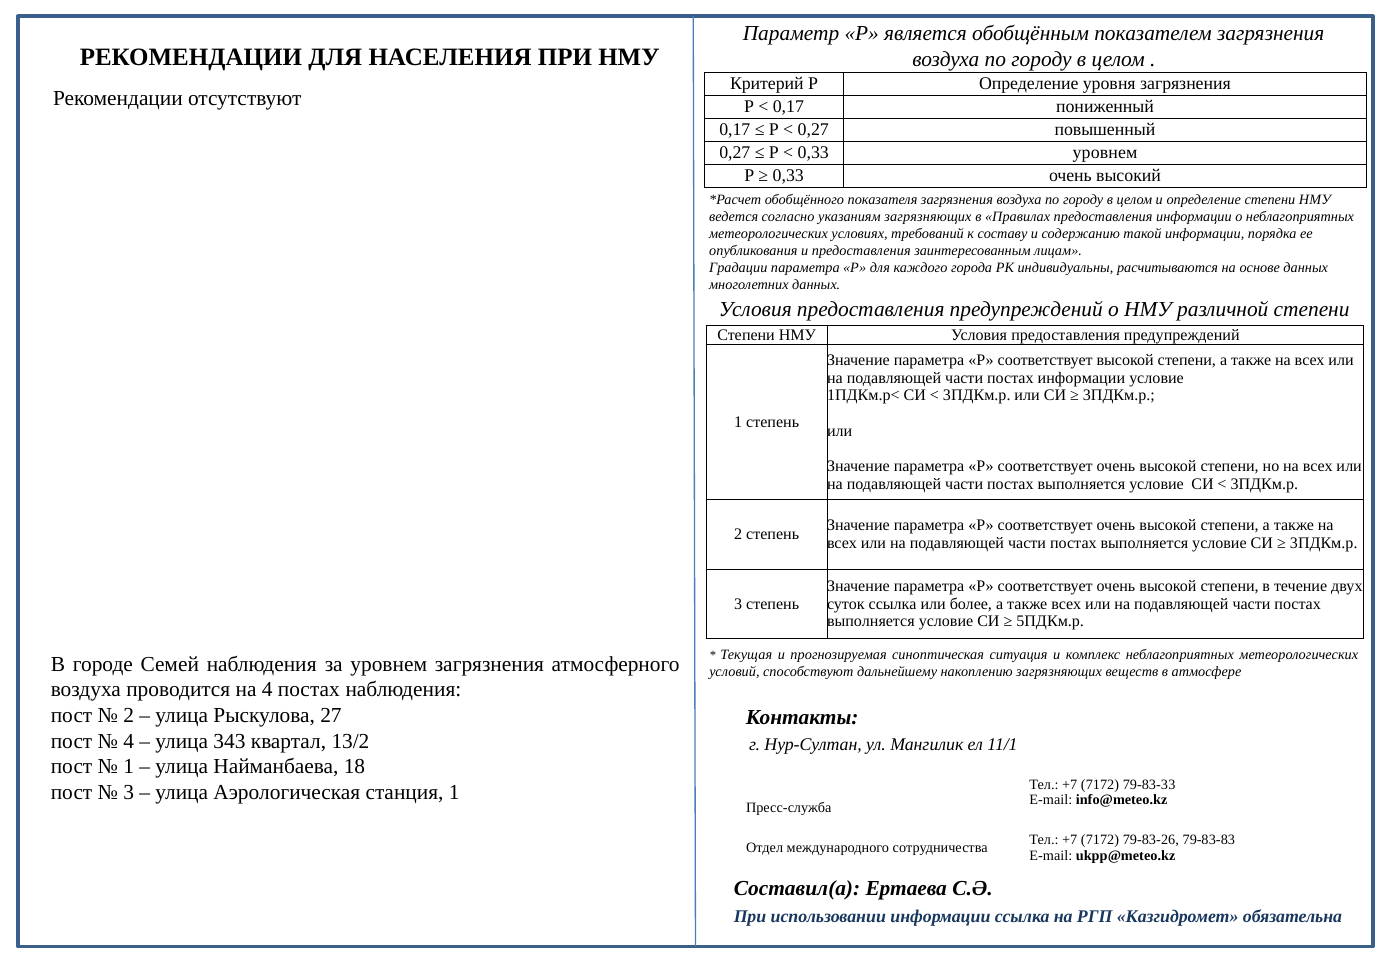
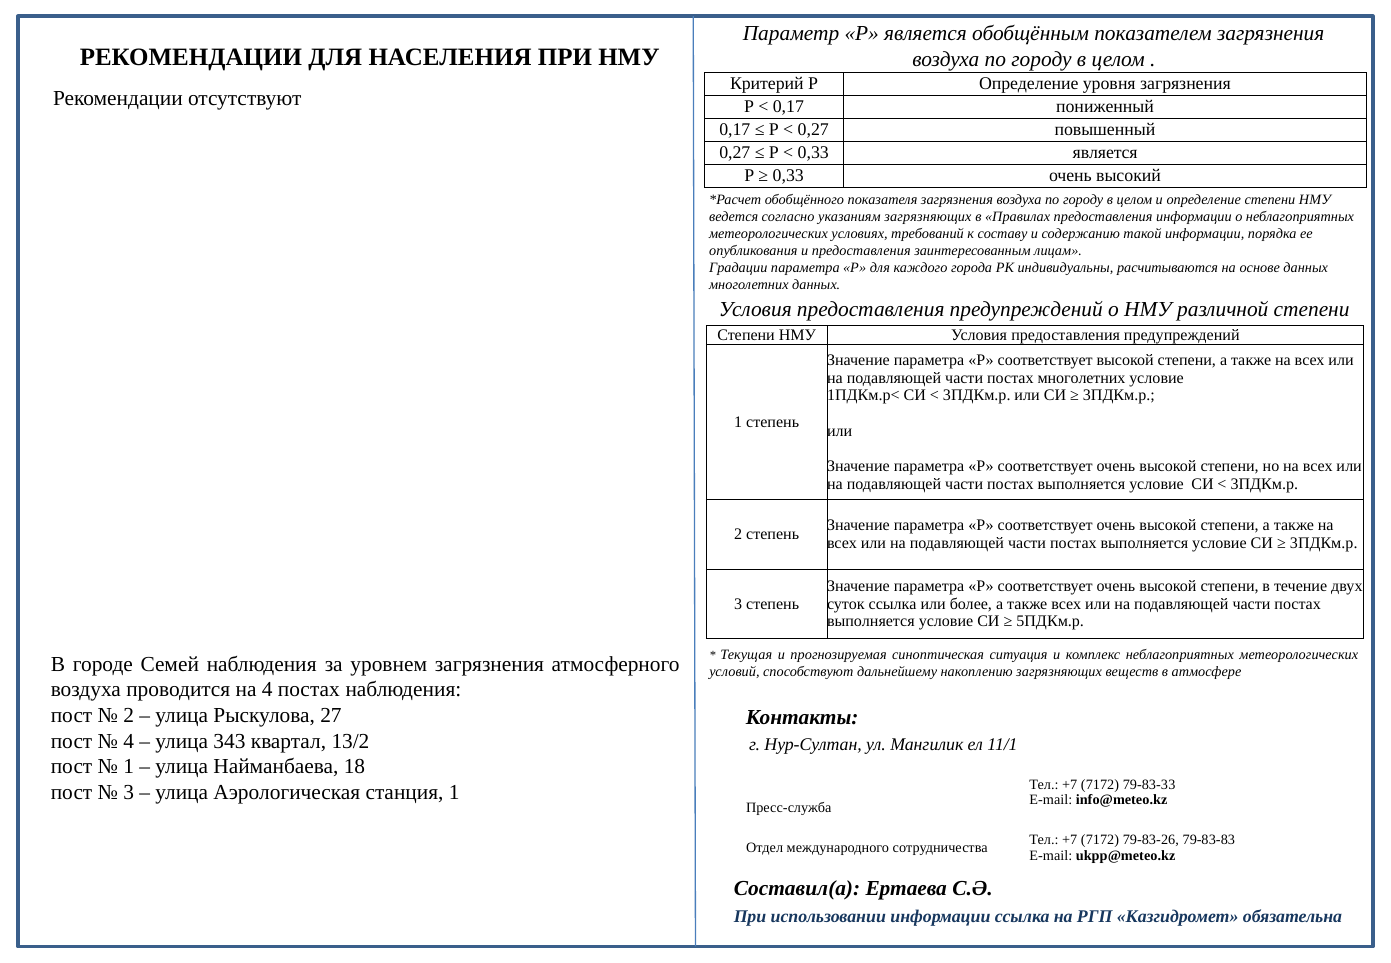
0,33 уровнем: уровнем -> является
постах информации: информации -> многолетних
